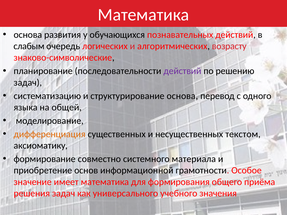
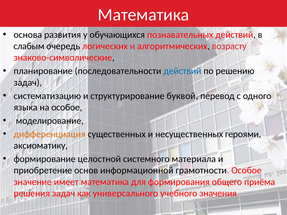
действий at (182, 71) colour: purple -> blue
структурирование основа: основа -> буквой
на общей: общей -> особое
текстом: текстом -> героями
совместно: совместно -> целостной
